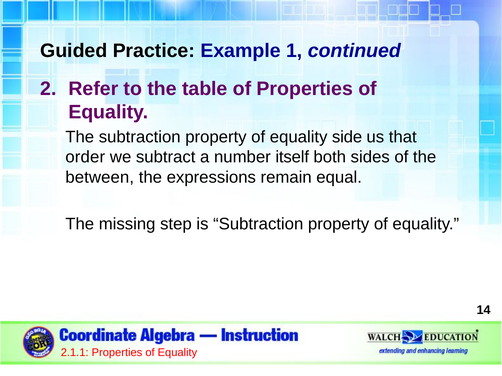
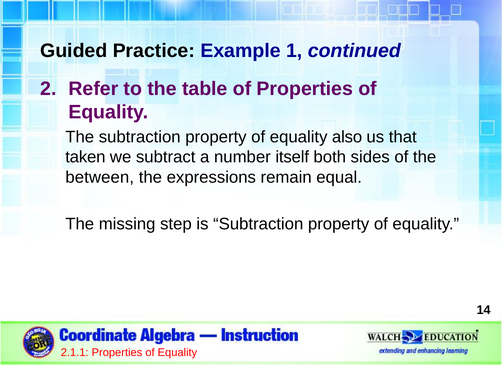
side: side -> also
order: order -> taken
